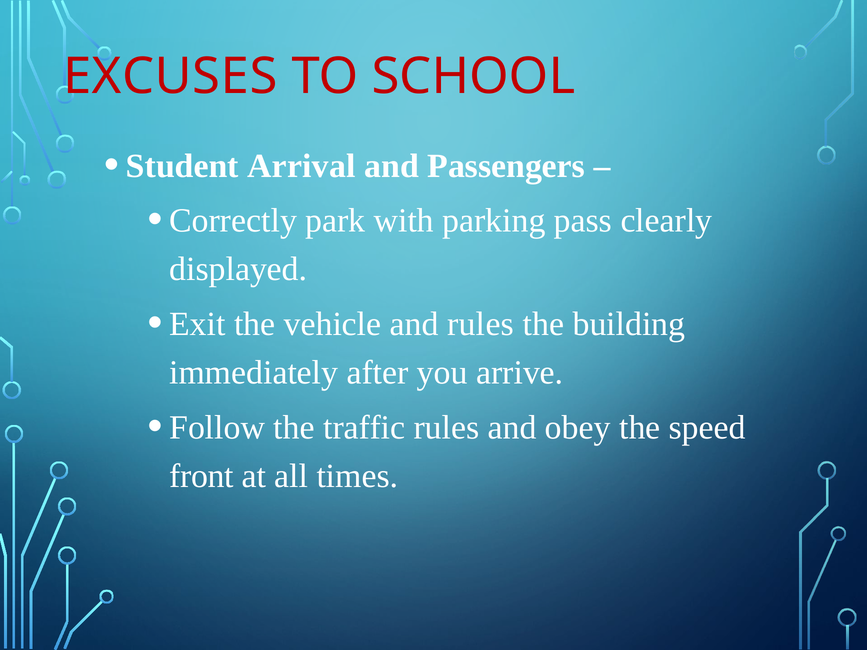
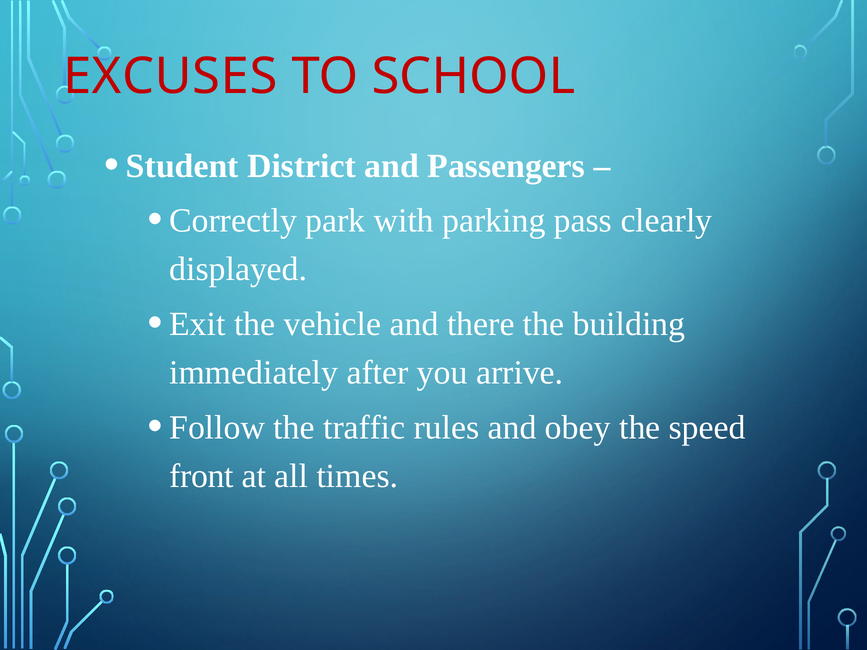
Arrival: Arrival -> District
and rules: rules -> there
